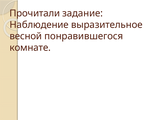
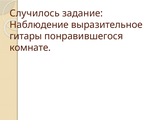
Прочитали: Прочитали -> Случилось
весной: весной -> гитары
